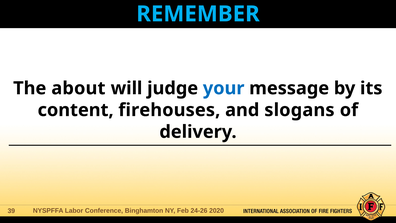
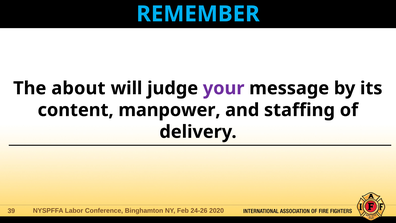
your colour: blue -> purple
firehouses: firehouses -> manpower
slogans: slogans -> staffing
